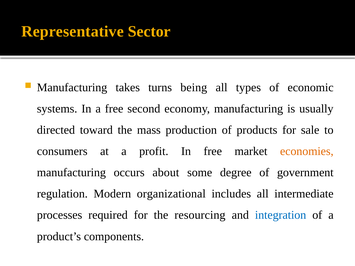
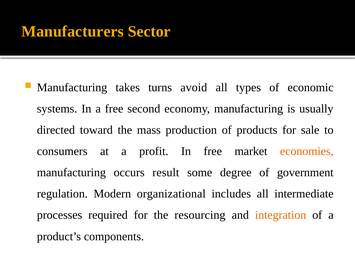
Representative: Representative -> Manufacturers
being: being -> avoid
about: about -> result
integration colour: blue -> orange
